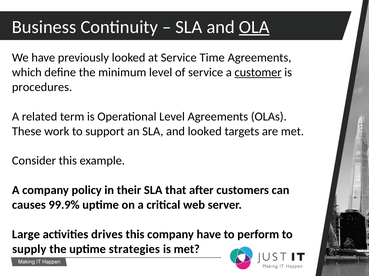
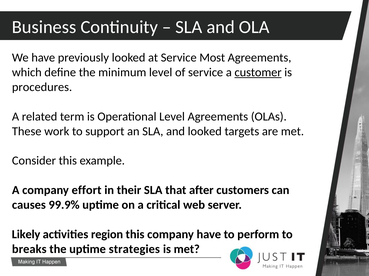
OLA underline: present -> none
Time: Time -> Most
policy: policy -> effort
Large: Large -> Likely
drives: drives -> region
supply: supply -> breaks
